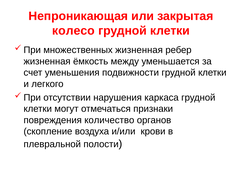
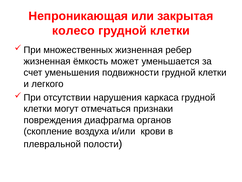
между: между -> может
количество: количество -> диафрагма
